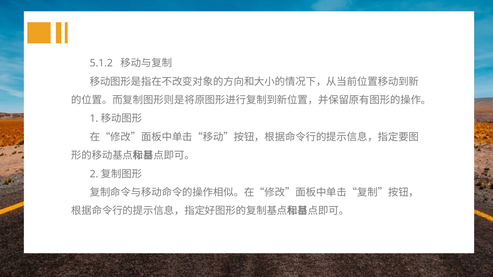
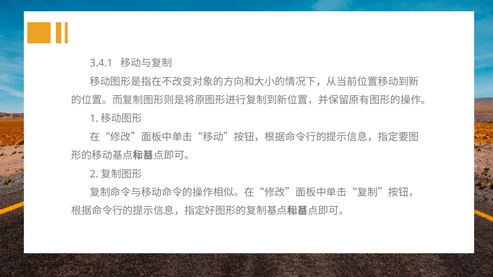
5.1.2: 5.1.2 -> 3.4.1
